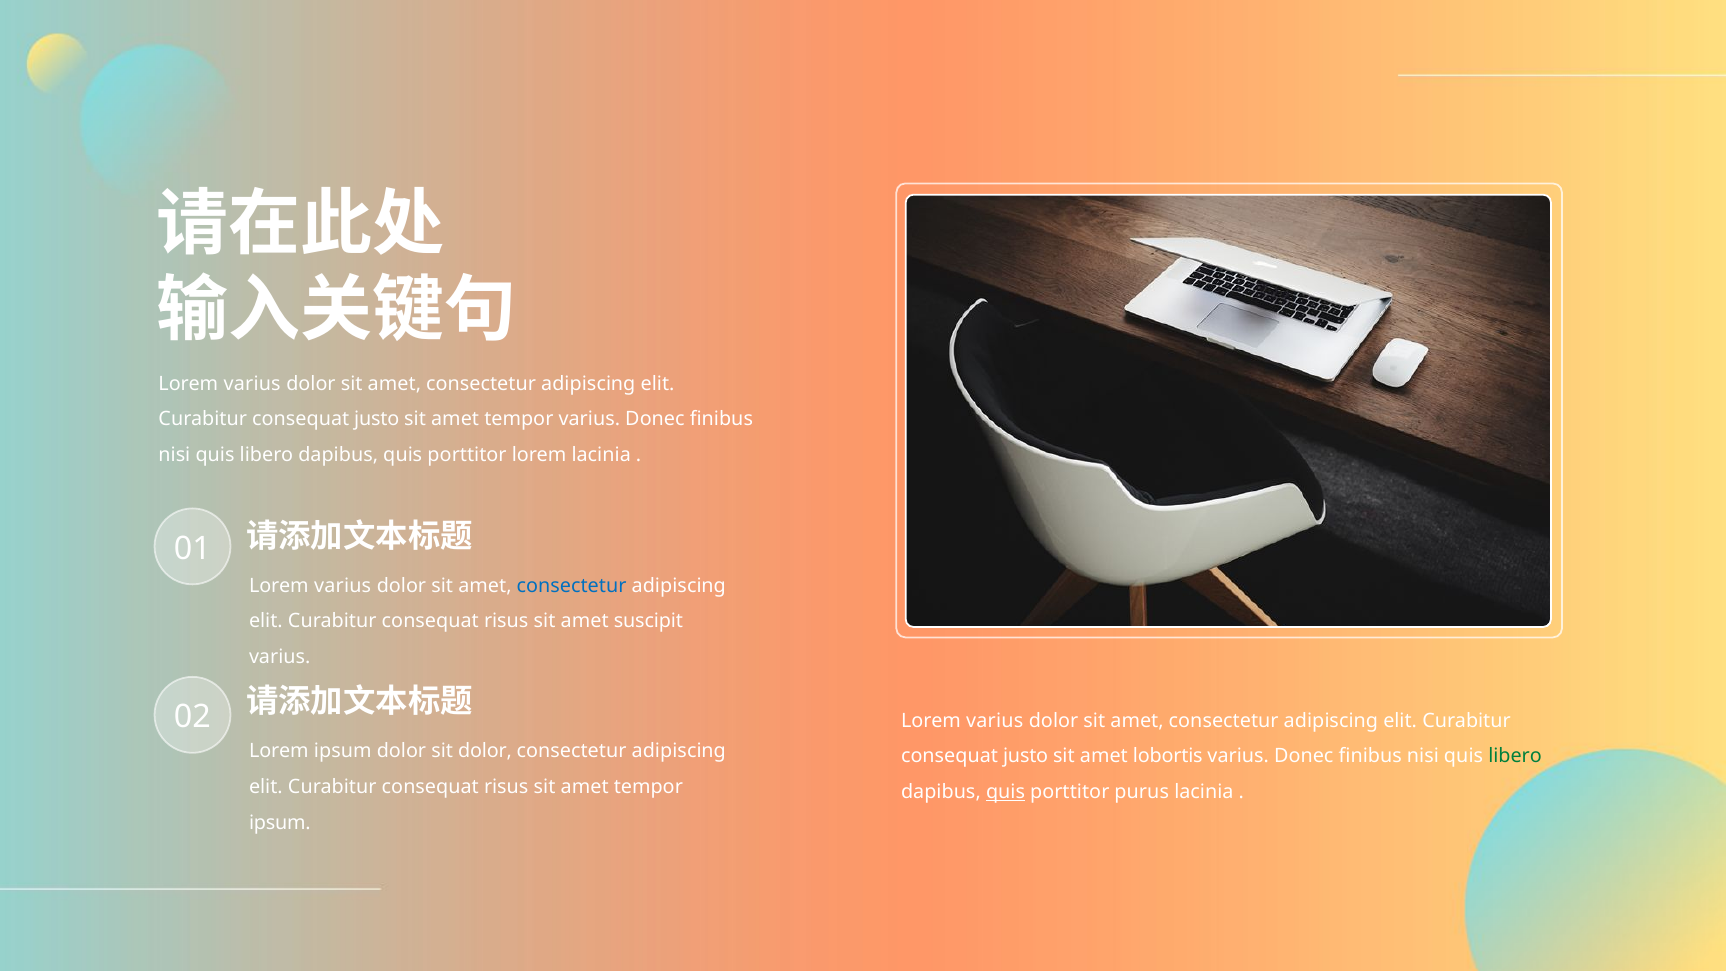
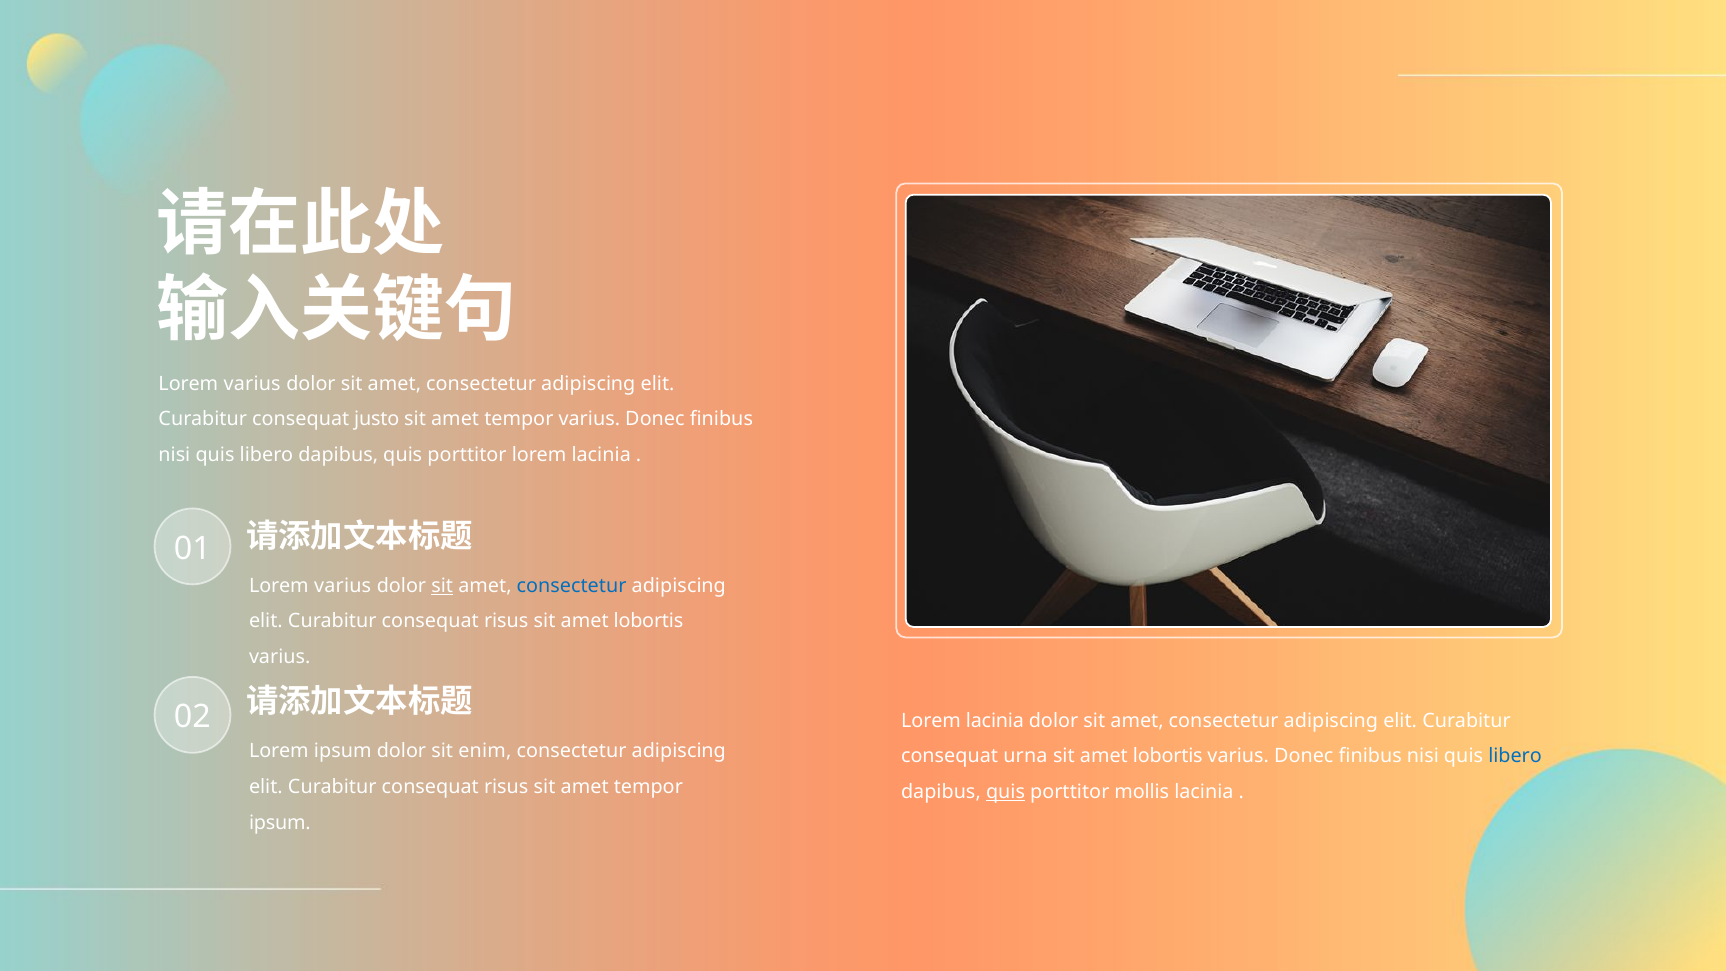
sit at (442, 586) underline: none -> present
risus sit amet suscipit: suscipit -> lobortis
varius at (995, 721): varius -> lacinia
sit dolor: dolor -> enim
justo at (1026, 756): justo -> urna
libero at (1515, 756) colour: green -> blue
purus: purus -> mollis
